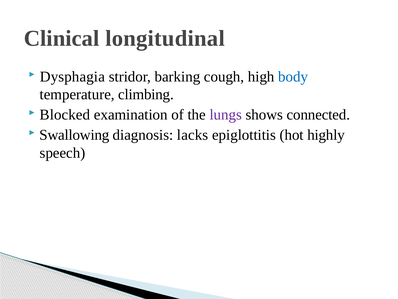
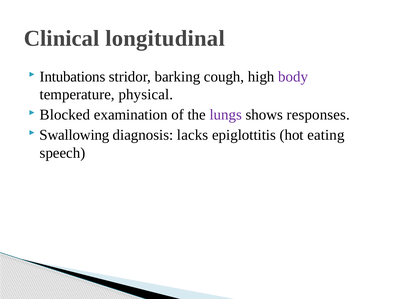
Dysphagia: Dysphagia -> Intubations
body colour: blue -> purple
climbing: climbing -> physical
connected: connected -> responses
highly: highly -> eating
